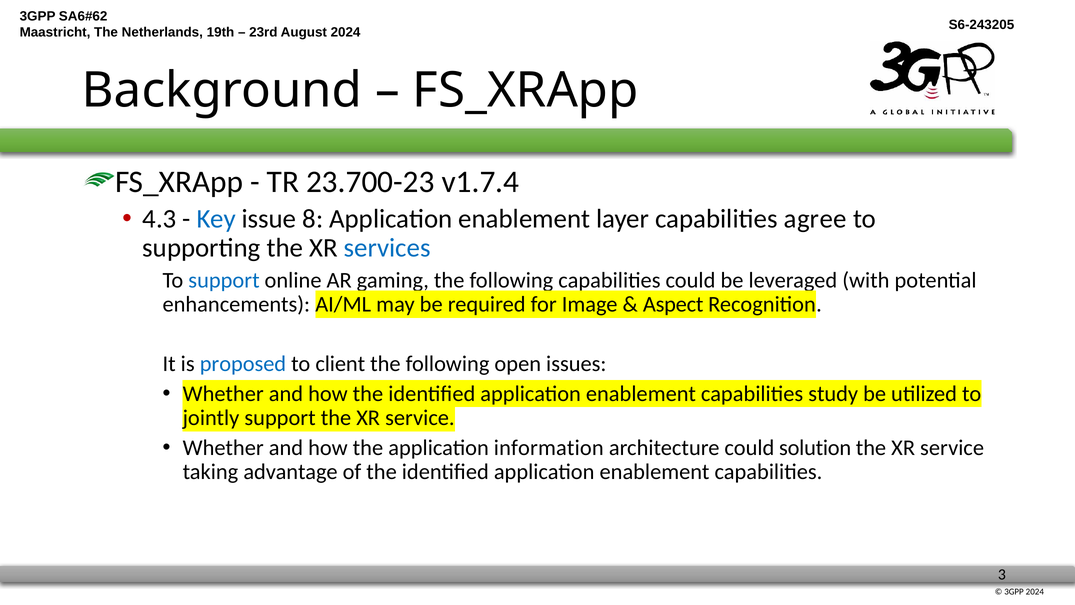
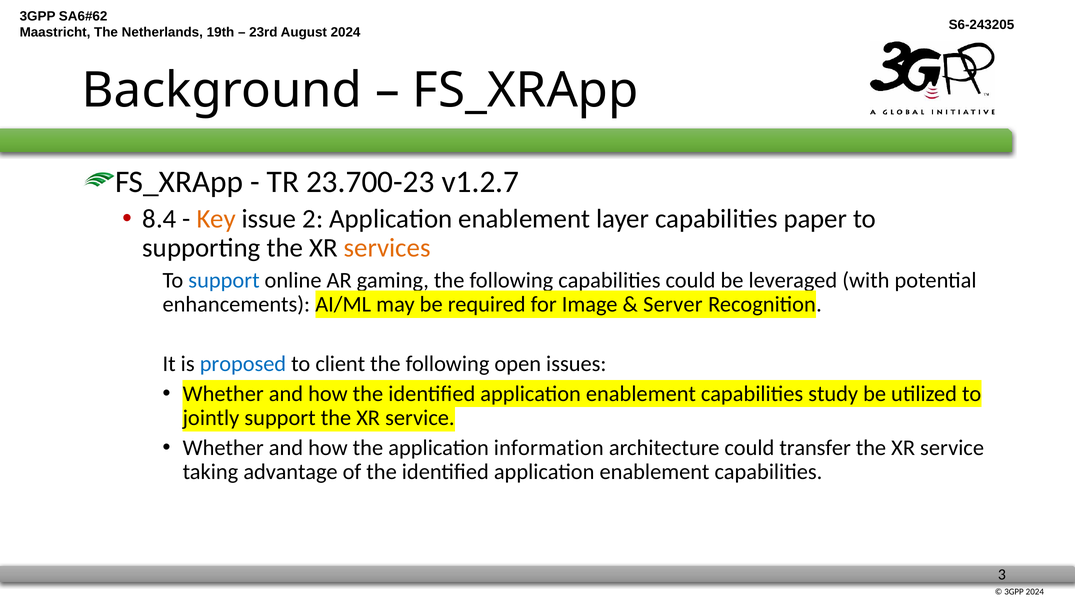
v1.7.4: v1.7.4 -> v1.2.7
4.3: 4.3 -> 8.4
Key colour: blue -> orange
8: 8 -> 2
agree: agree -> paper
services colour: blue -> orange
Aspect: Aspect -> Server
solution: solution -> transfer
